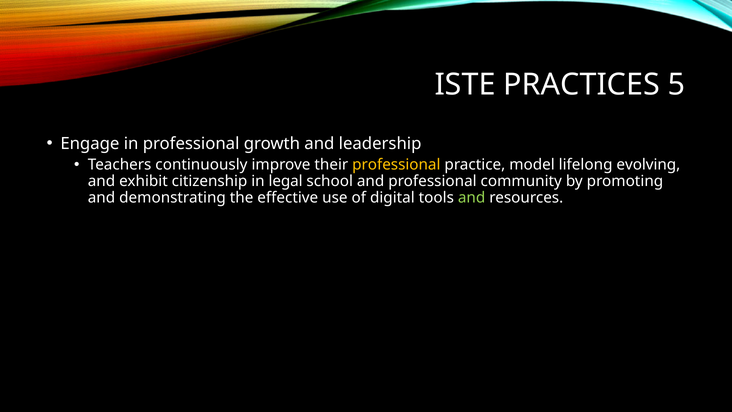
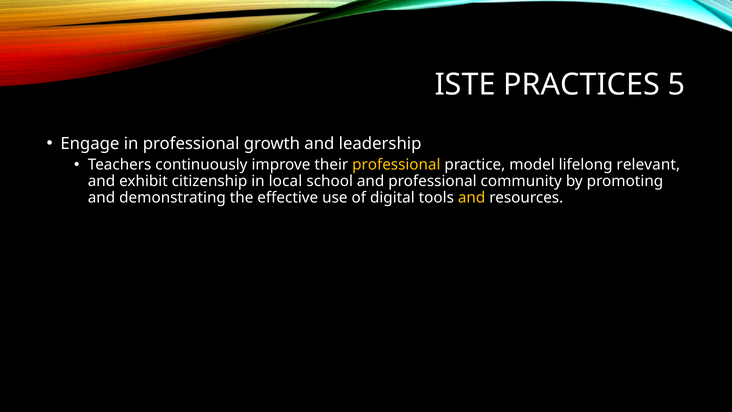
evolving: evolving -> relevant
legal: legal -> local
and at (472, 198) colour: light green -> yellow
